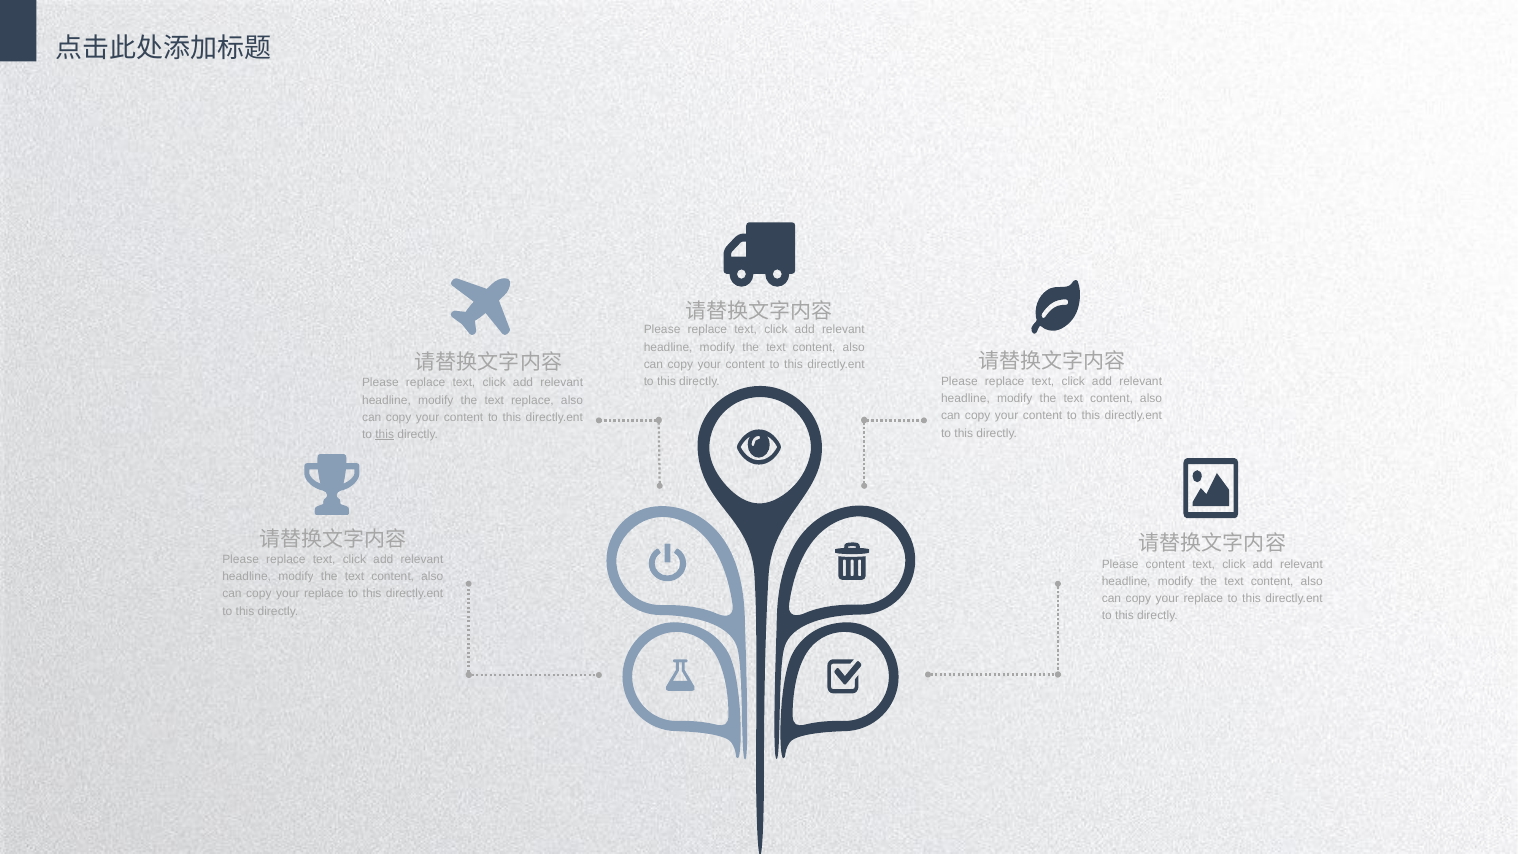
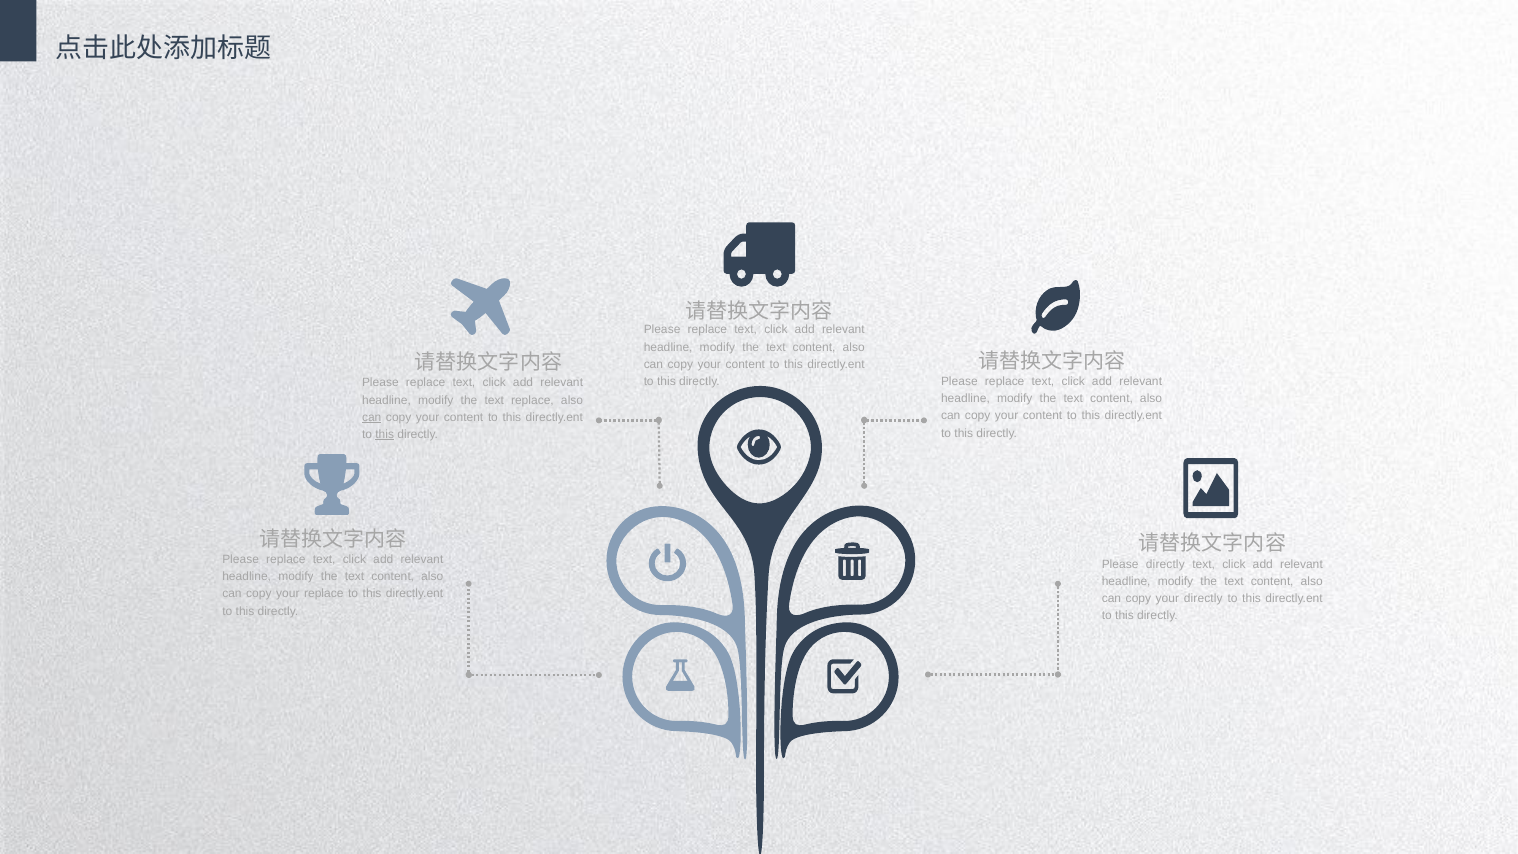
can at (372, 417) underline: none -> present
Please content: content -> directly
replace at (1203, 599): replace -> directly
